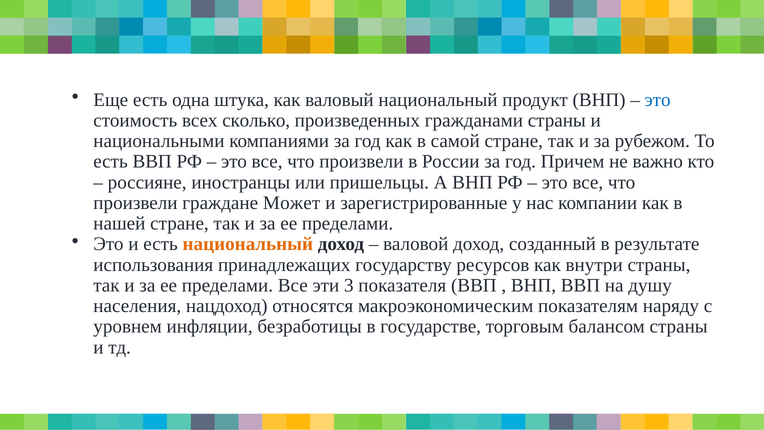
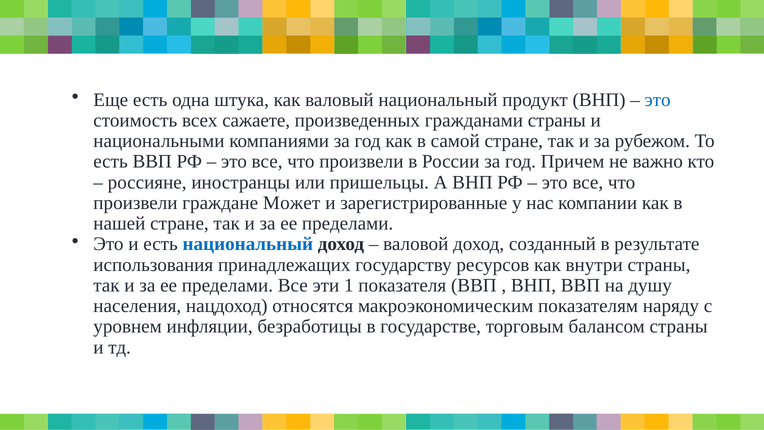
сколько: сколько -> сажаете
национальный at (248, 244) colour: orange -> blue
3: 3 -> 1
